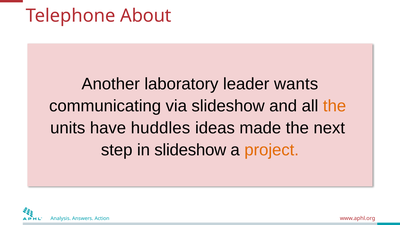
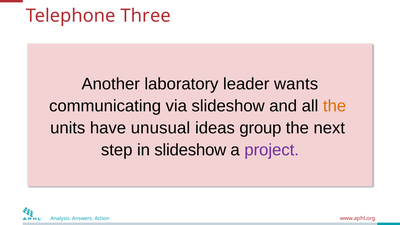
About: About -> Three
huddles: huddles -> unusual
made: made -> group
project colour: orange -> purple
